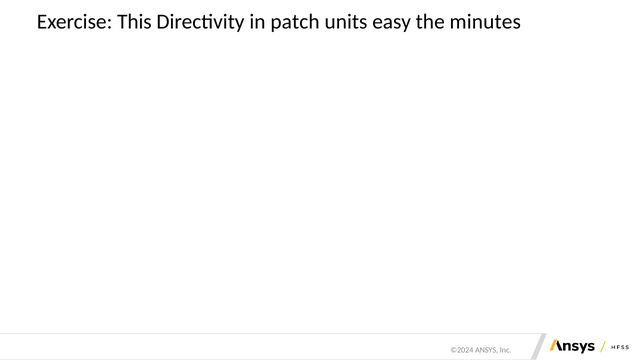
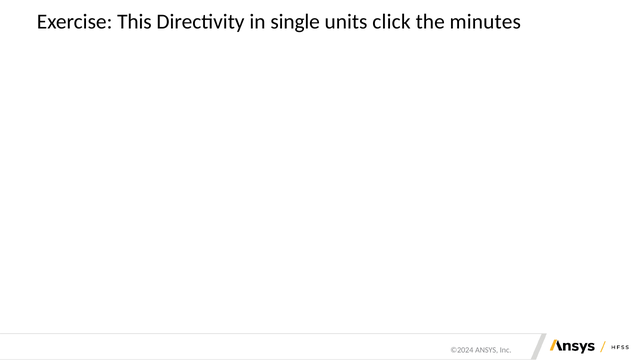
patch: patch -> single
easy: easy -> click
